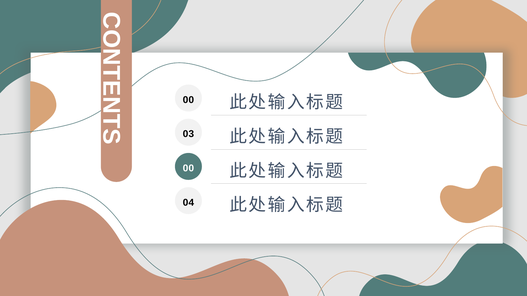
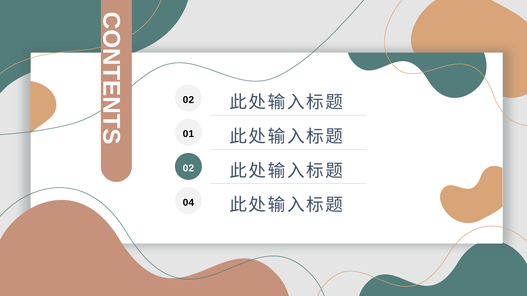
0 at (191, 100): 0 -> 2
3: 3 -> 1
0 at (191, 169): 0 -> 2
